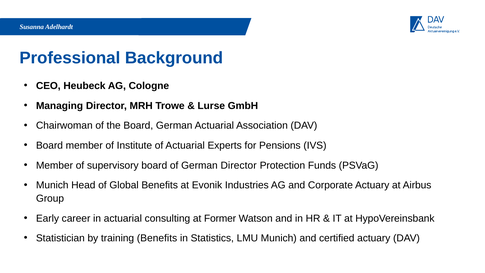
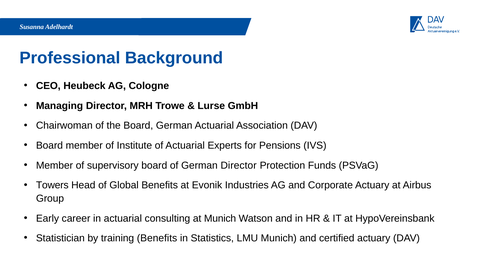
Munich at (52, 185): Munich -> Towers
at Former: Former -> Munich
